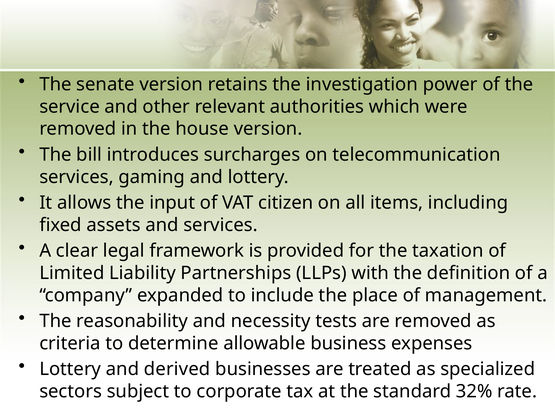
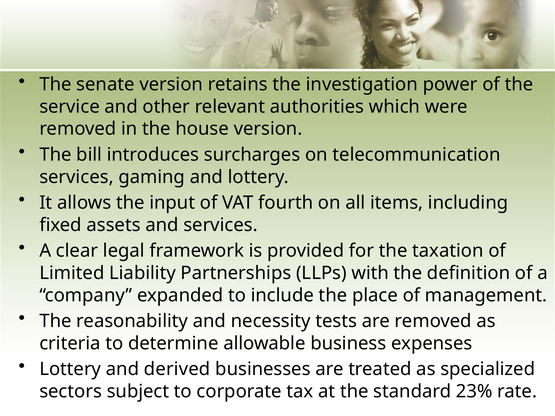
citizen: citizen -> fourth
32%: 32% -> 23%
